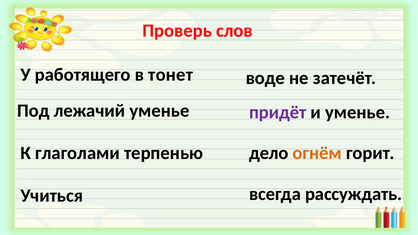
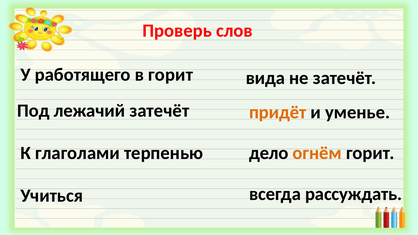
в тонет: тонет -> горит
воде: воде -> вида
лежачий уменье: уменье -> затечёт
придёт colour: purple -> orange
